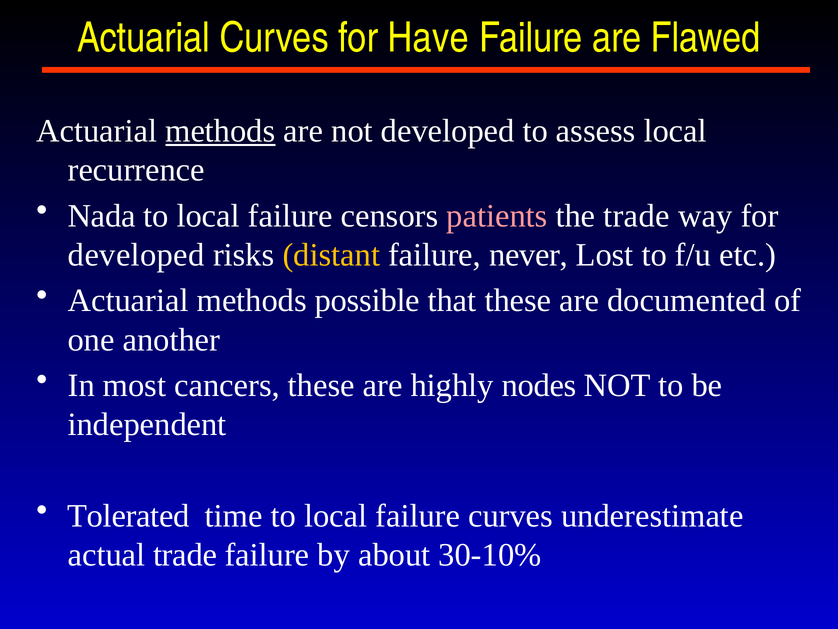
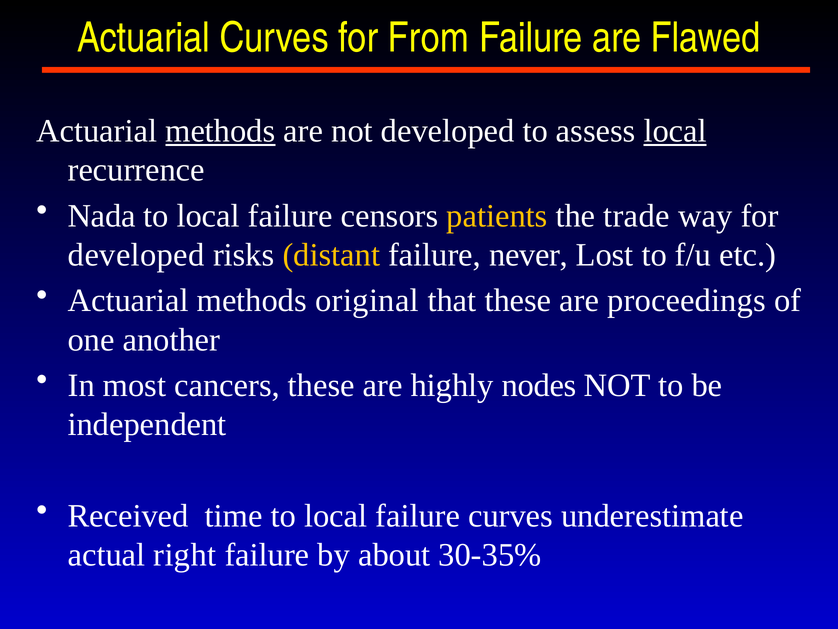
Have: Have -> From
local at (675, 131) underline: none -> present
patients colour: pink -> yellow
possible: possible -> original
documented: documented -> proceedings
Tolerated: Tolerated -> Received
actual trade: trade -> right
30-10%: 30-10% -> 30-35%
